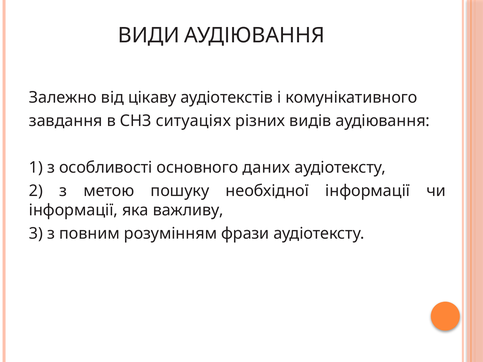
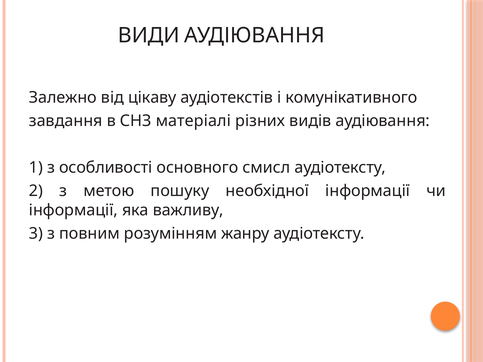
ситуаціях: ситуаціях -> матеріалі
даних: даних -> смисл
фрази: фрази -> жанру
